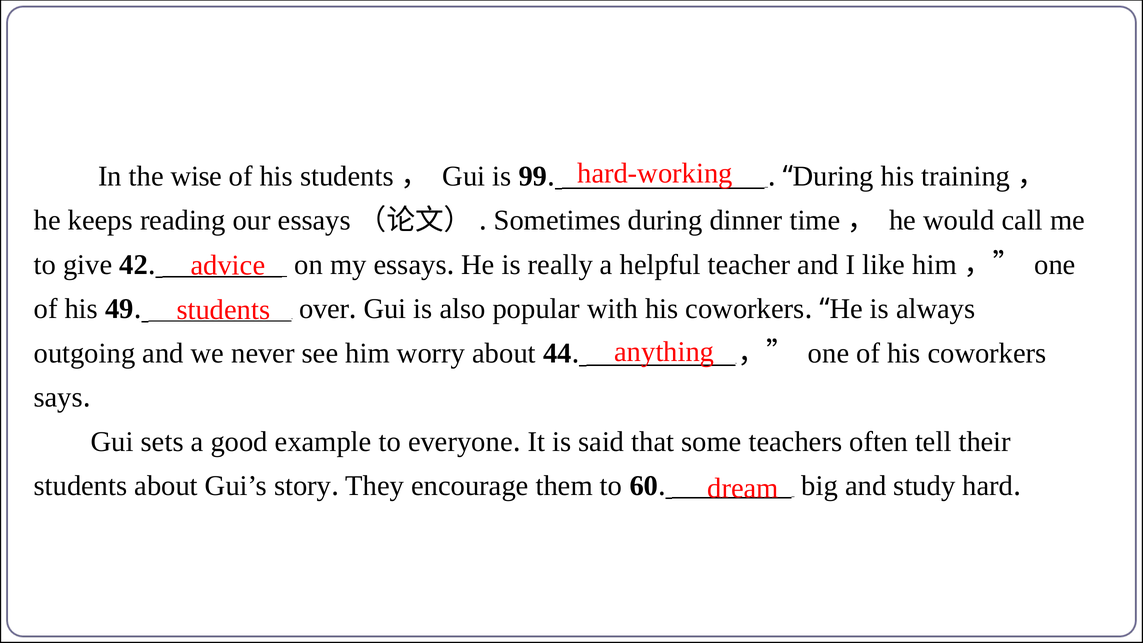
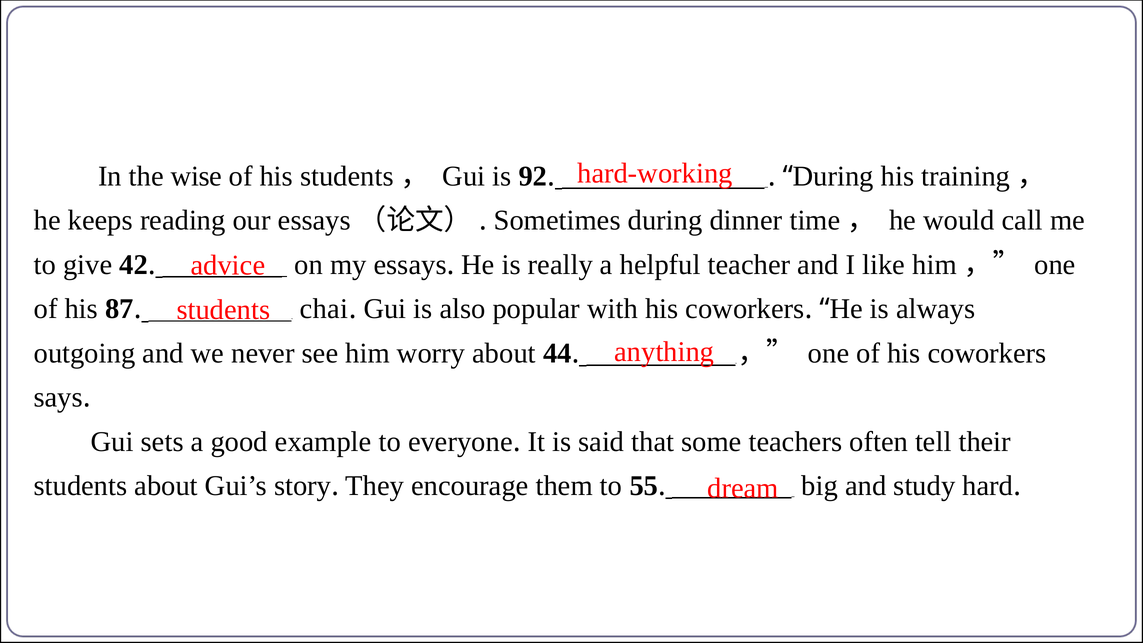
99: 99 -> 92
49: 49 -> 87
over: over -> chai
60: 60 -> 55
